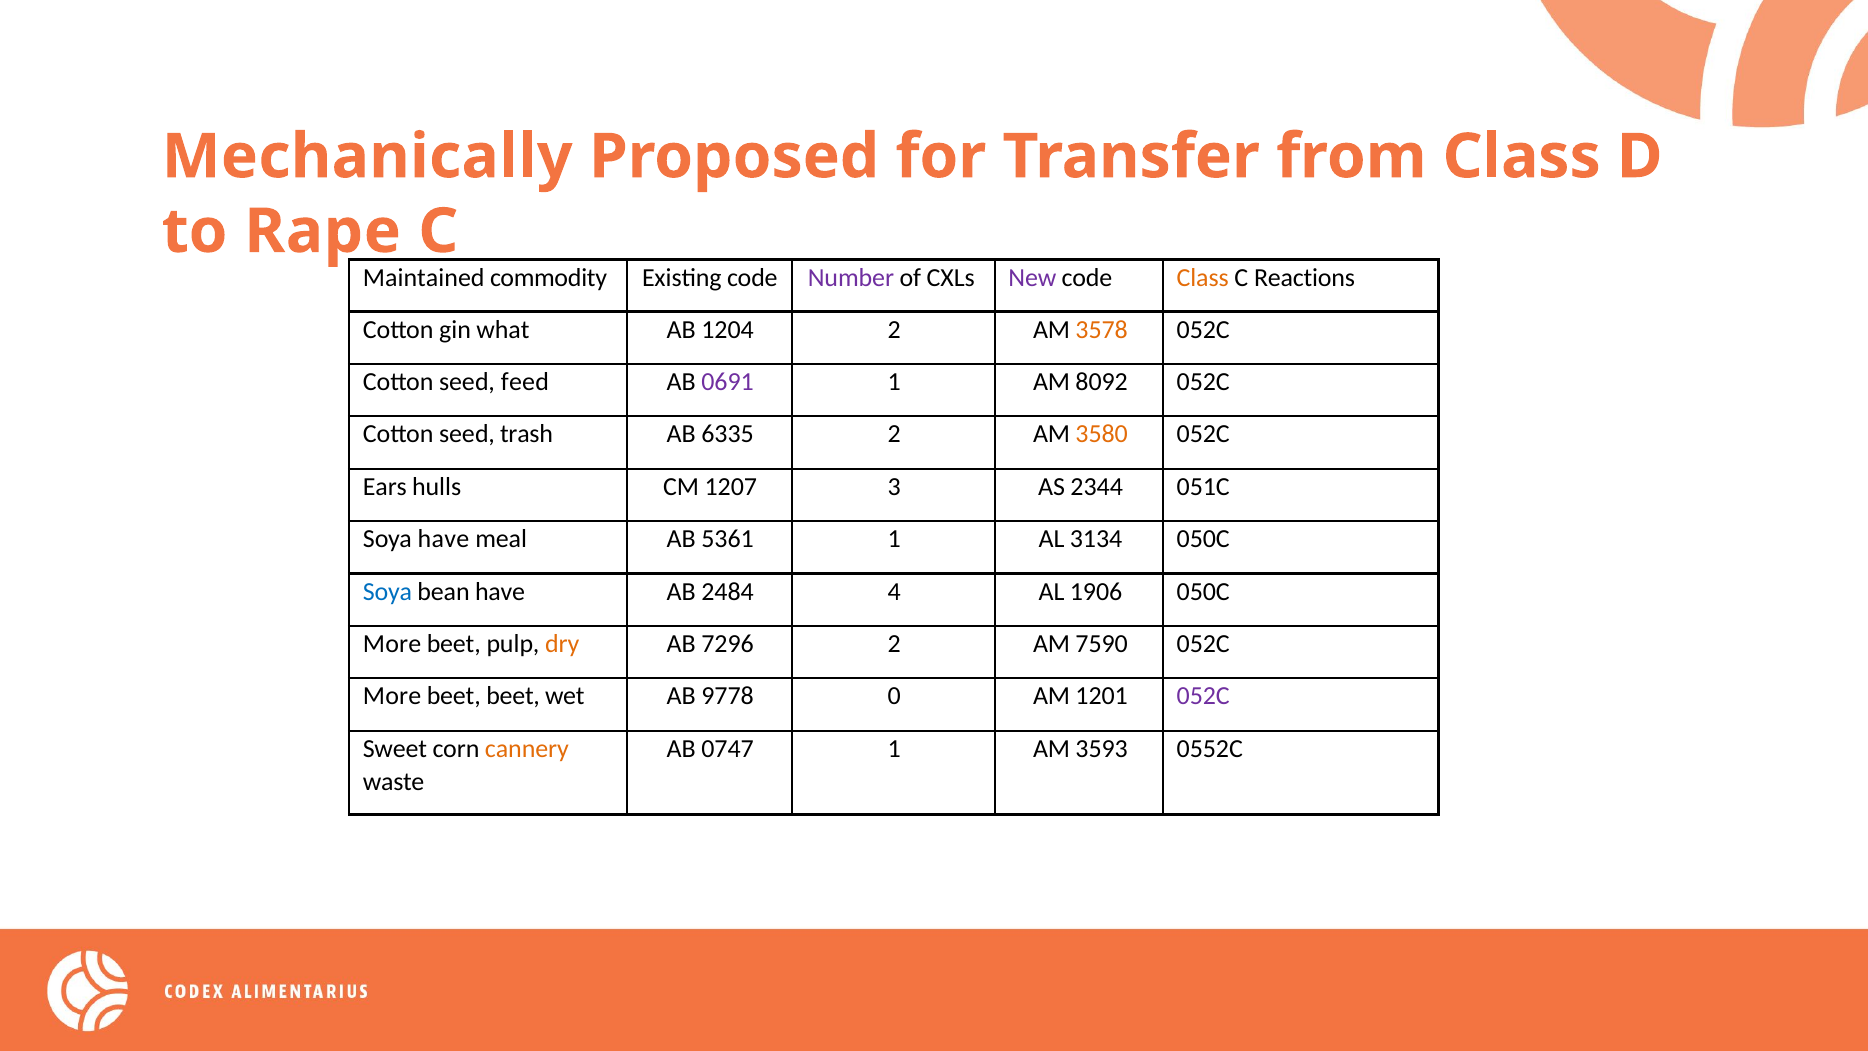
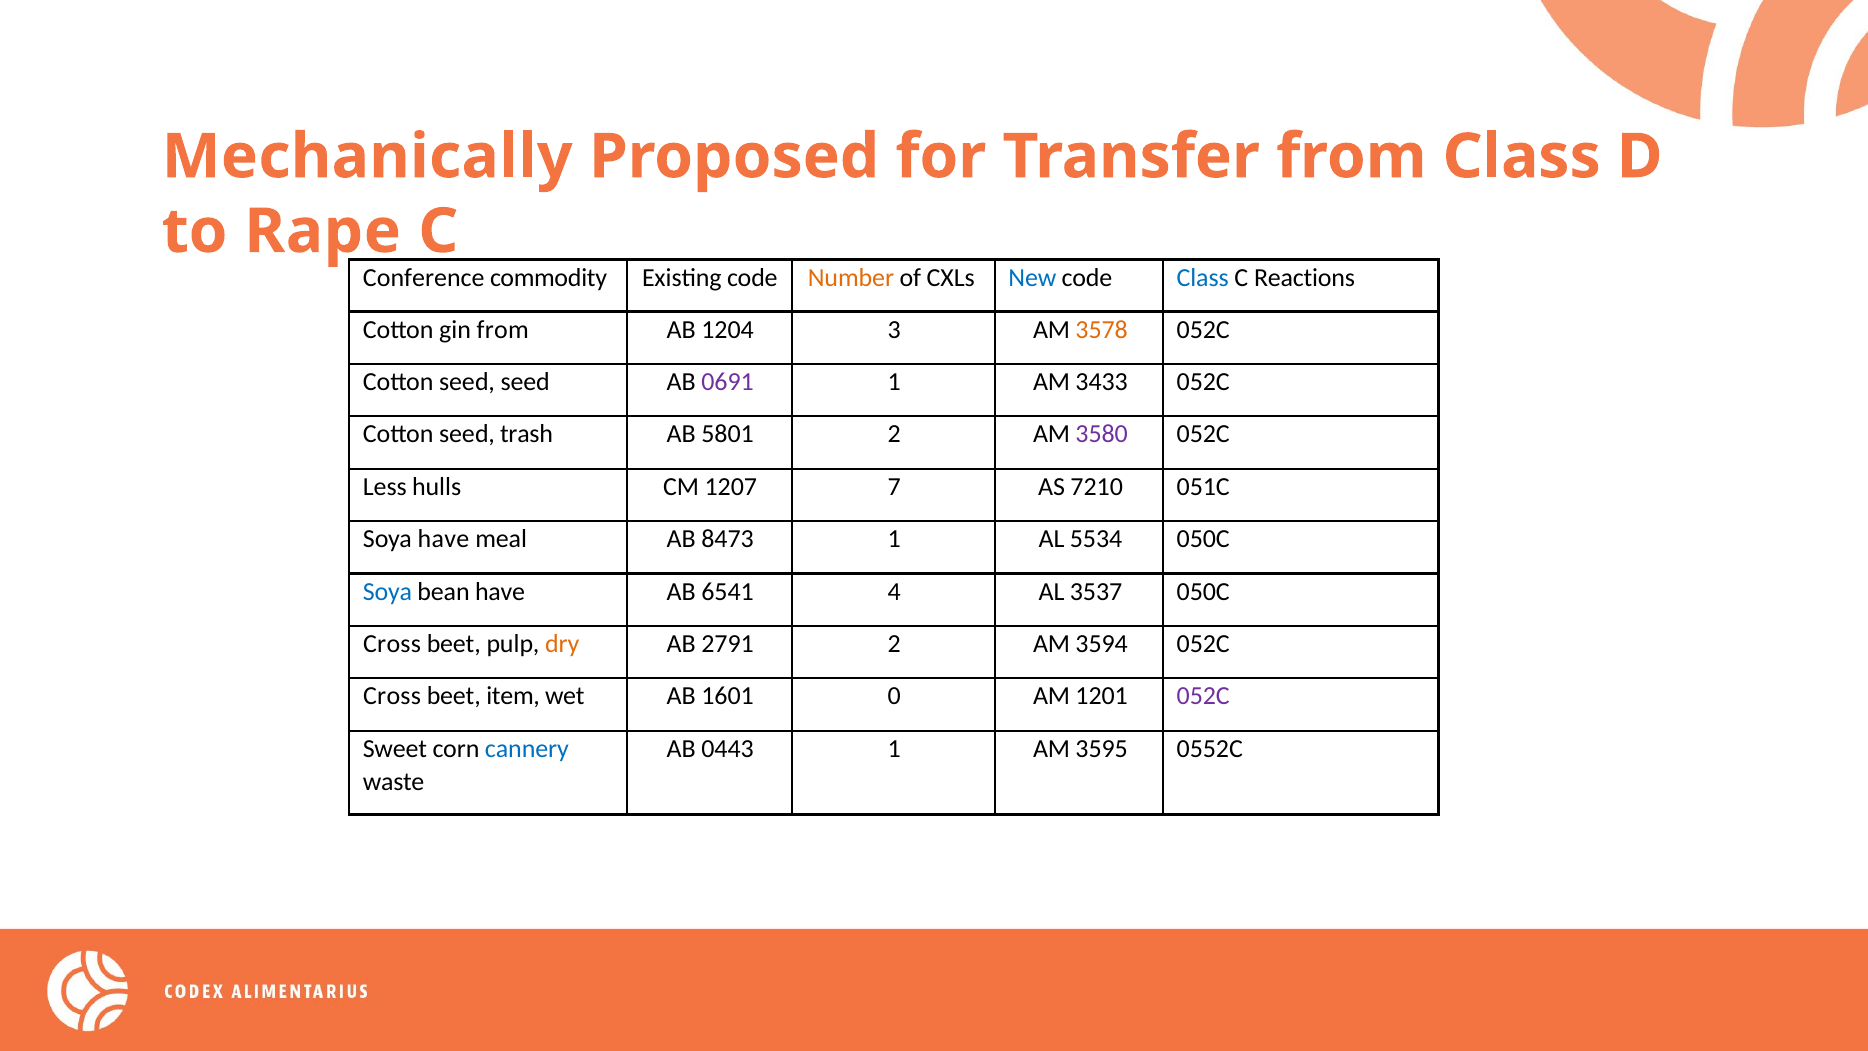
Maintained: Maintained -> Conference
Number colour: purple -> orange
New colour: purple -> blue
Class at (1203, 278) colour: orange -> blue
gin what: what -> from
1204 2: 2 -> 3
seed feed: feed -> seed
8092: 8092 -> 3433
6335: 6335 -> 5801
3580 colour: orange -> purple
Ears: Ears -> Less
3: 3 -> 7
2344: 2344 -> 7210
5361: 5361 -> 8473
3134: 3134 -> 5534
2484: 2484 -> 6541
1906: 1906 -> 3537
More at (392, 644): More -> Cross
7296: 7296 -> 2791
7590: 7590 -> 3594
More at (392, 696): More -> Cross
beet beet: beet -> item
9778: 9778 -> 1601
cannery colour: orange -> blue
0747: 0747 -> 0443
3593: 3593 -> 3595
